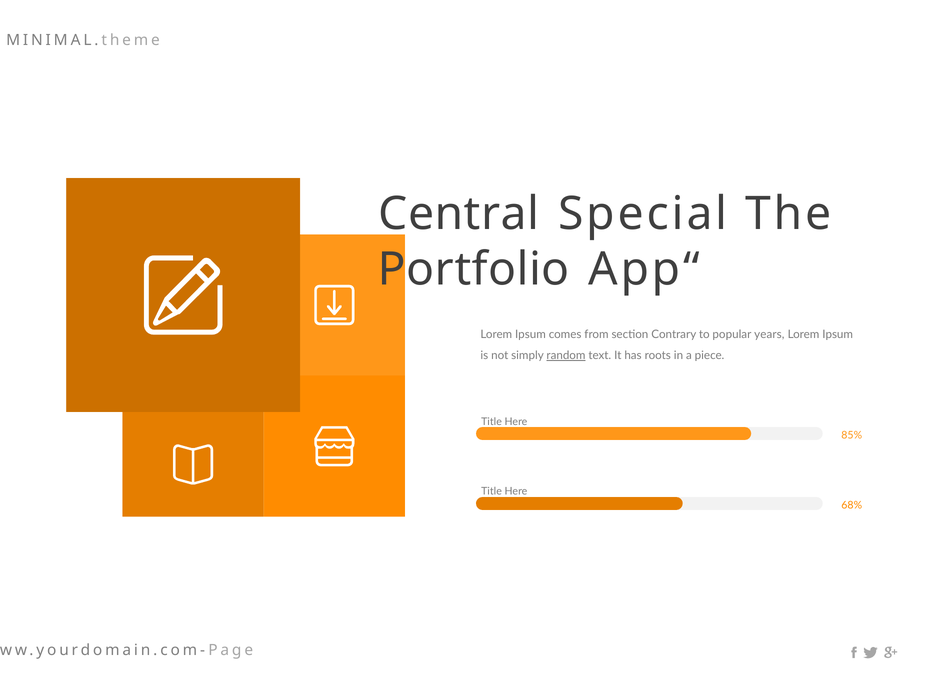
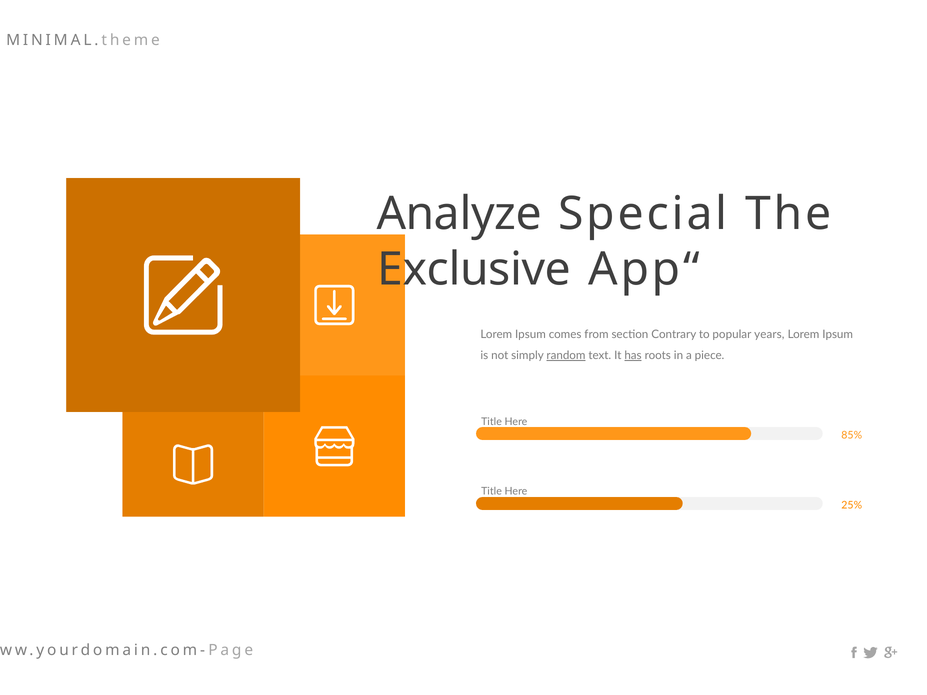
Central: Central -> Analyze
Portfolio: Portfolio -> Exclusive
has underline: none -> present
68%: 68% -> 25%
